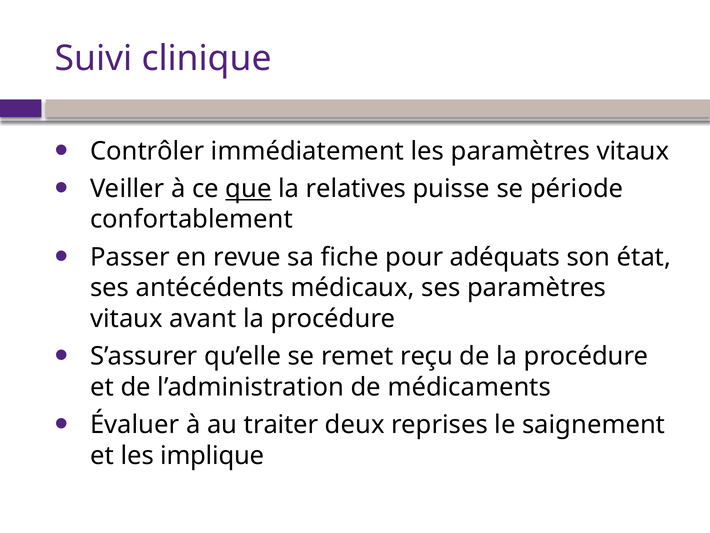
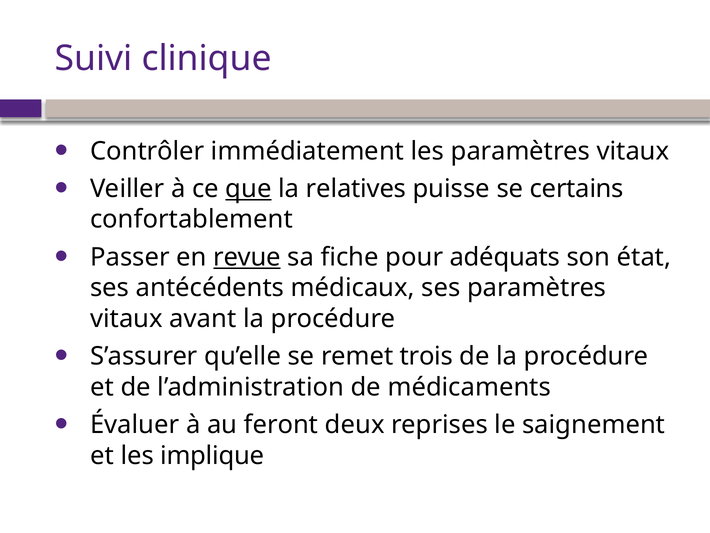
période: période -> certains
revue underline: none -> present
reçu: reçu -> trois
traiter: traiter -> feront
